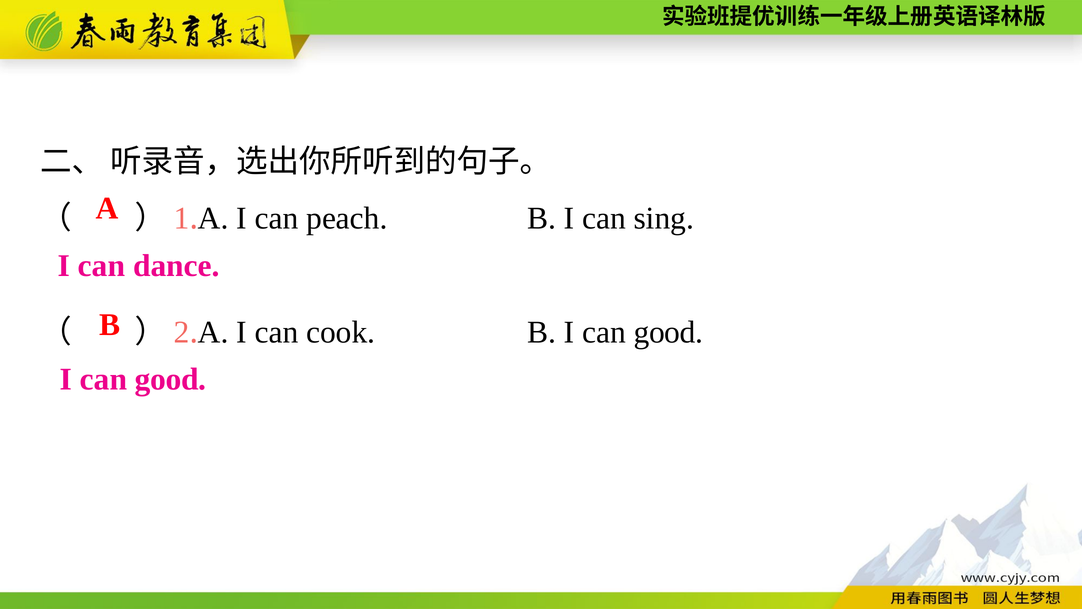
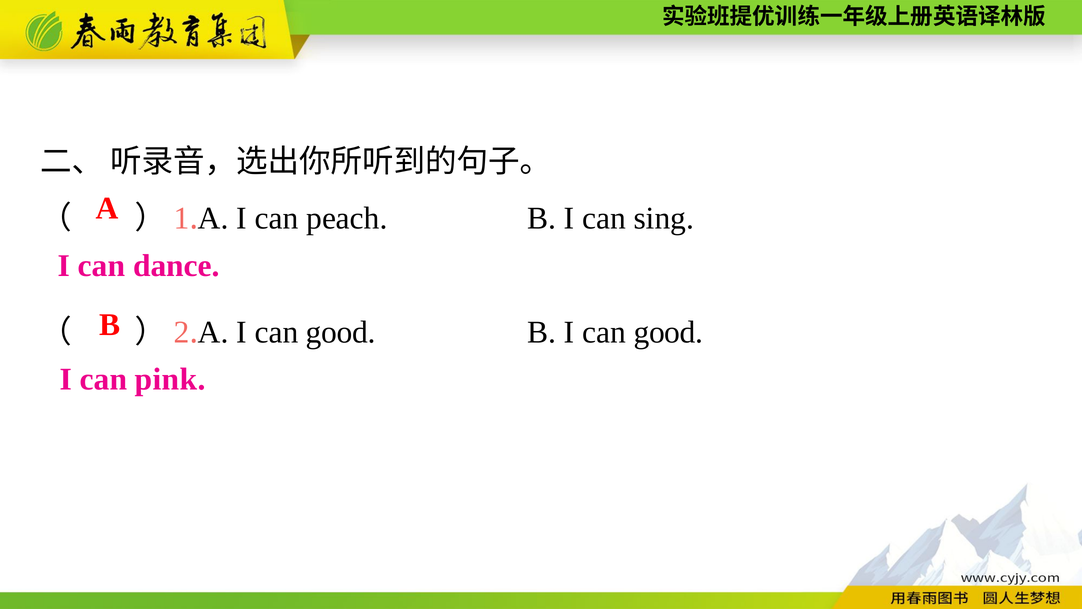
A I can cook: cook -> good
good at (171, 379): good -> pink
